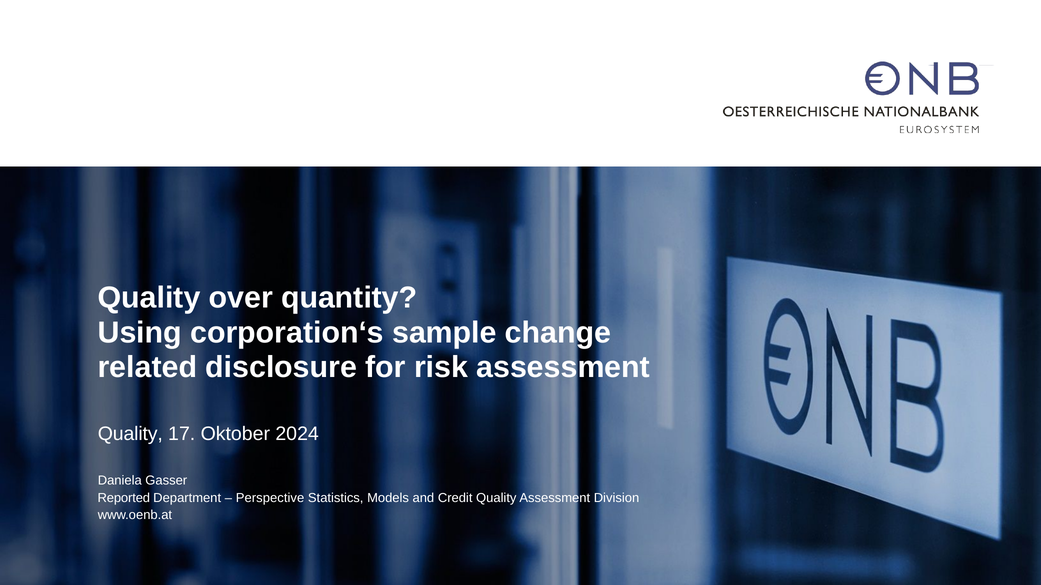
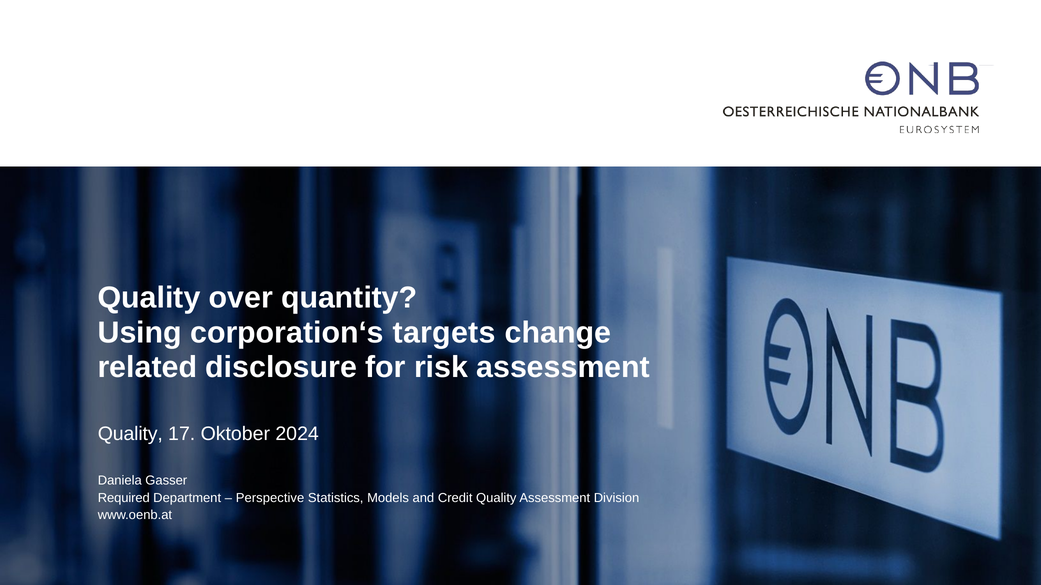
sample: sample -> targets
Reported: Reported -> Required
